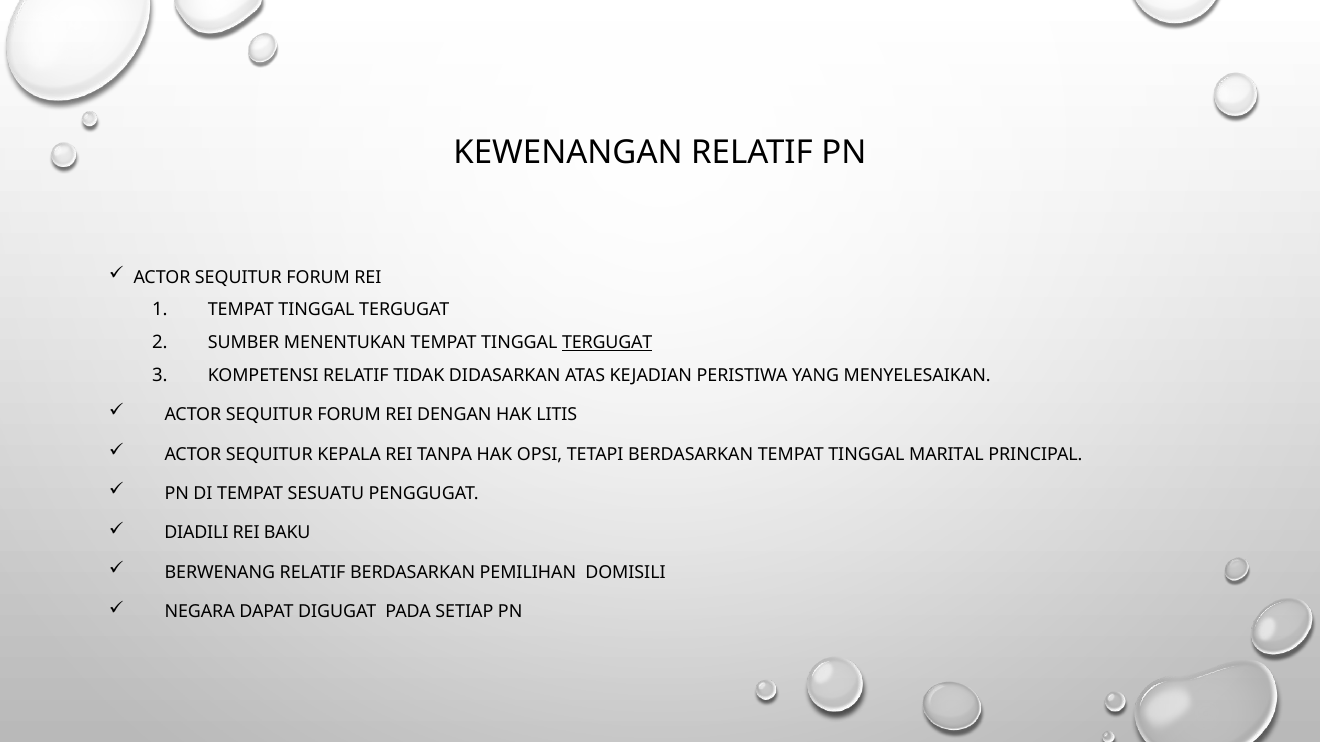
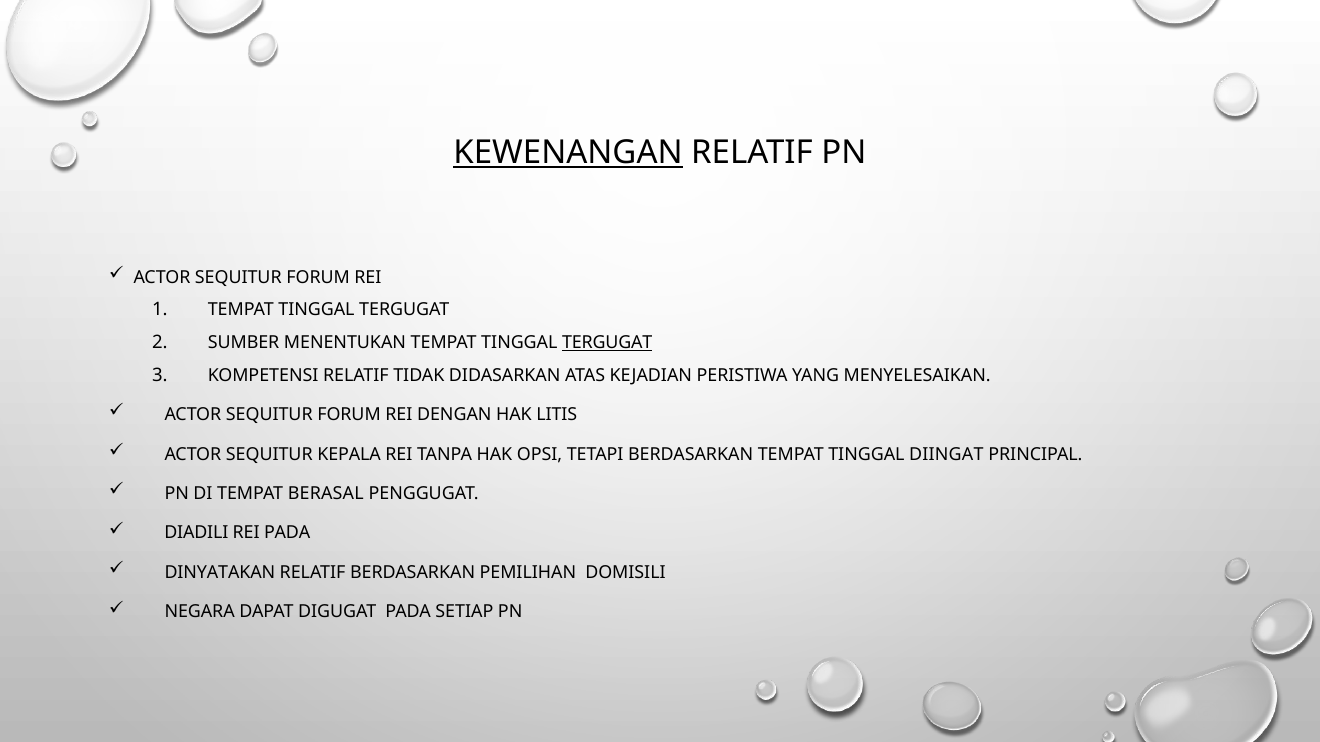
KEWENANGAN underline: none -> present
MARITAL: MARITAL -> DIINGAT
SESUATU: SESUATU -> BERASAL
REI BAKU: BAKU -> PADA
BERWENANG: BERWENANG -> DINYATAKAN
